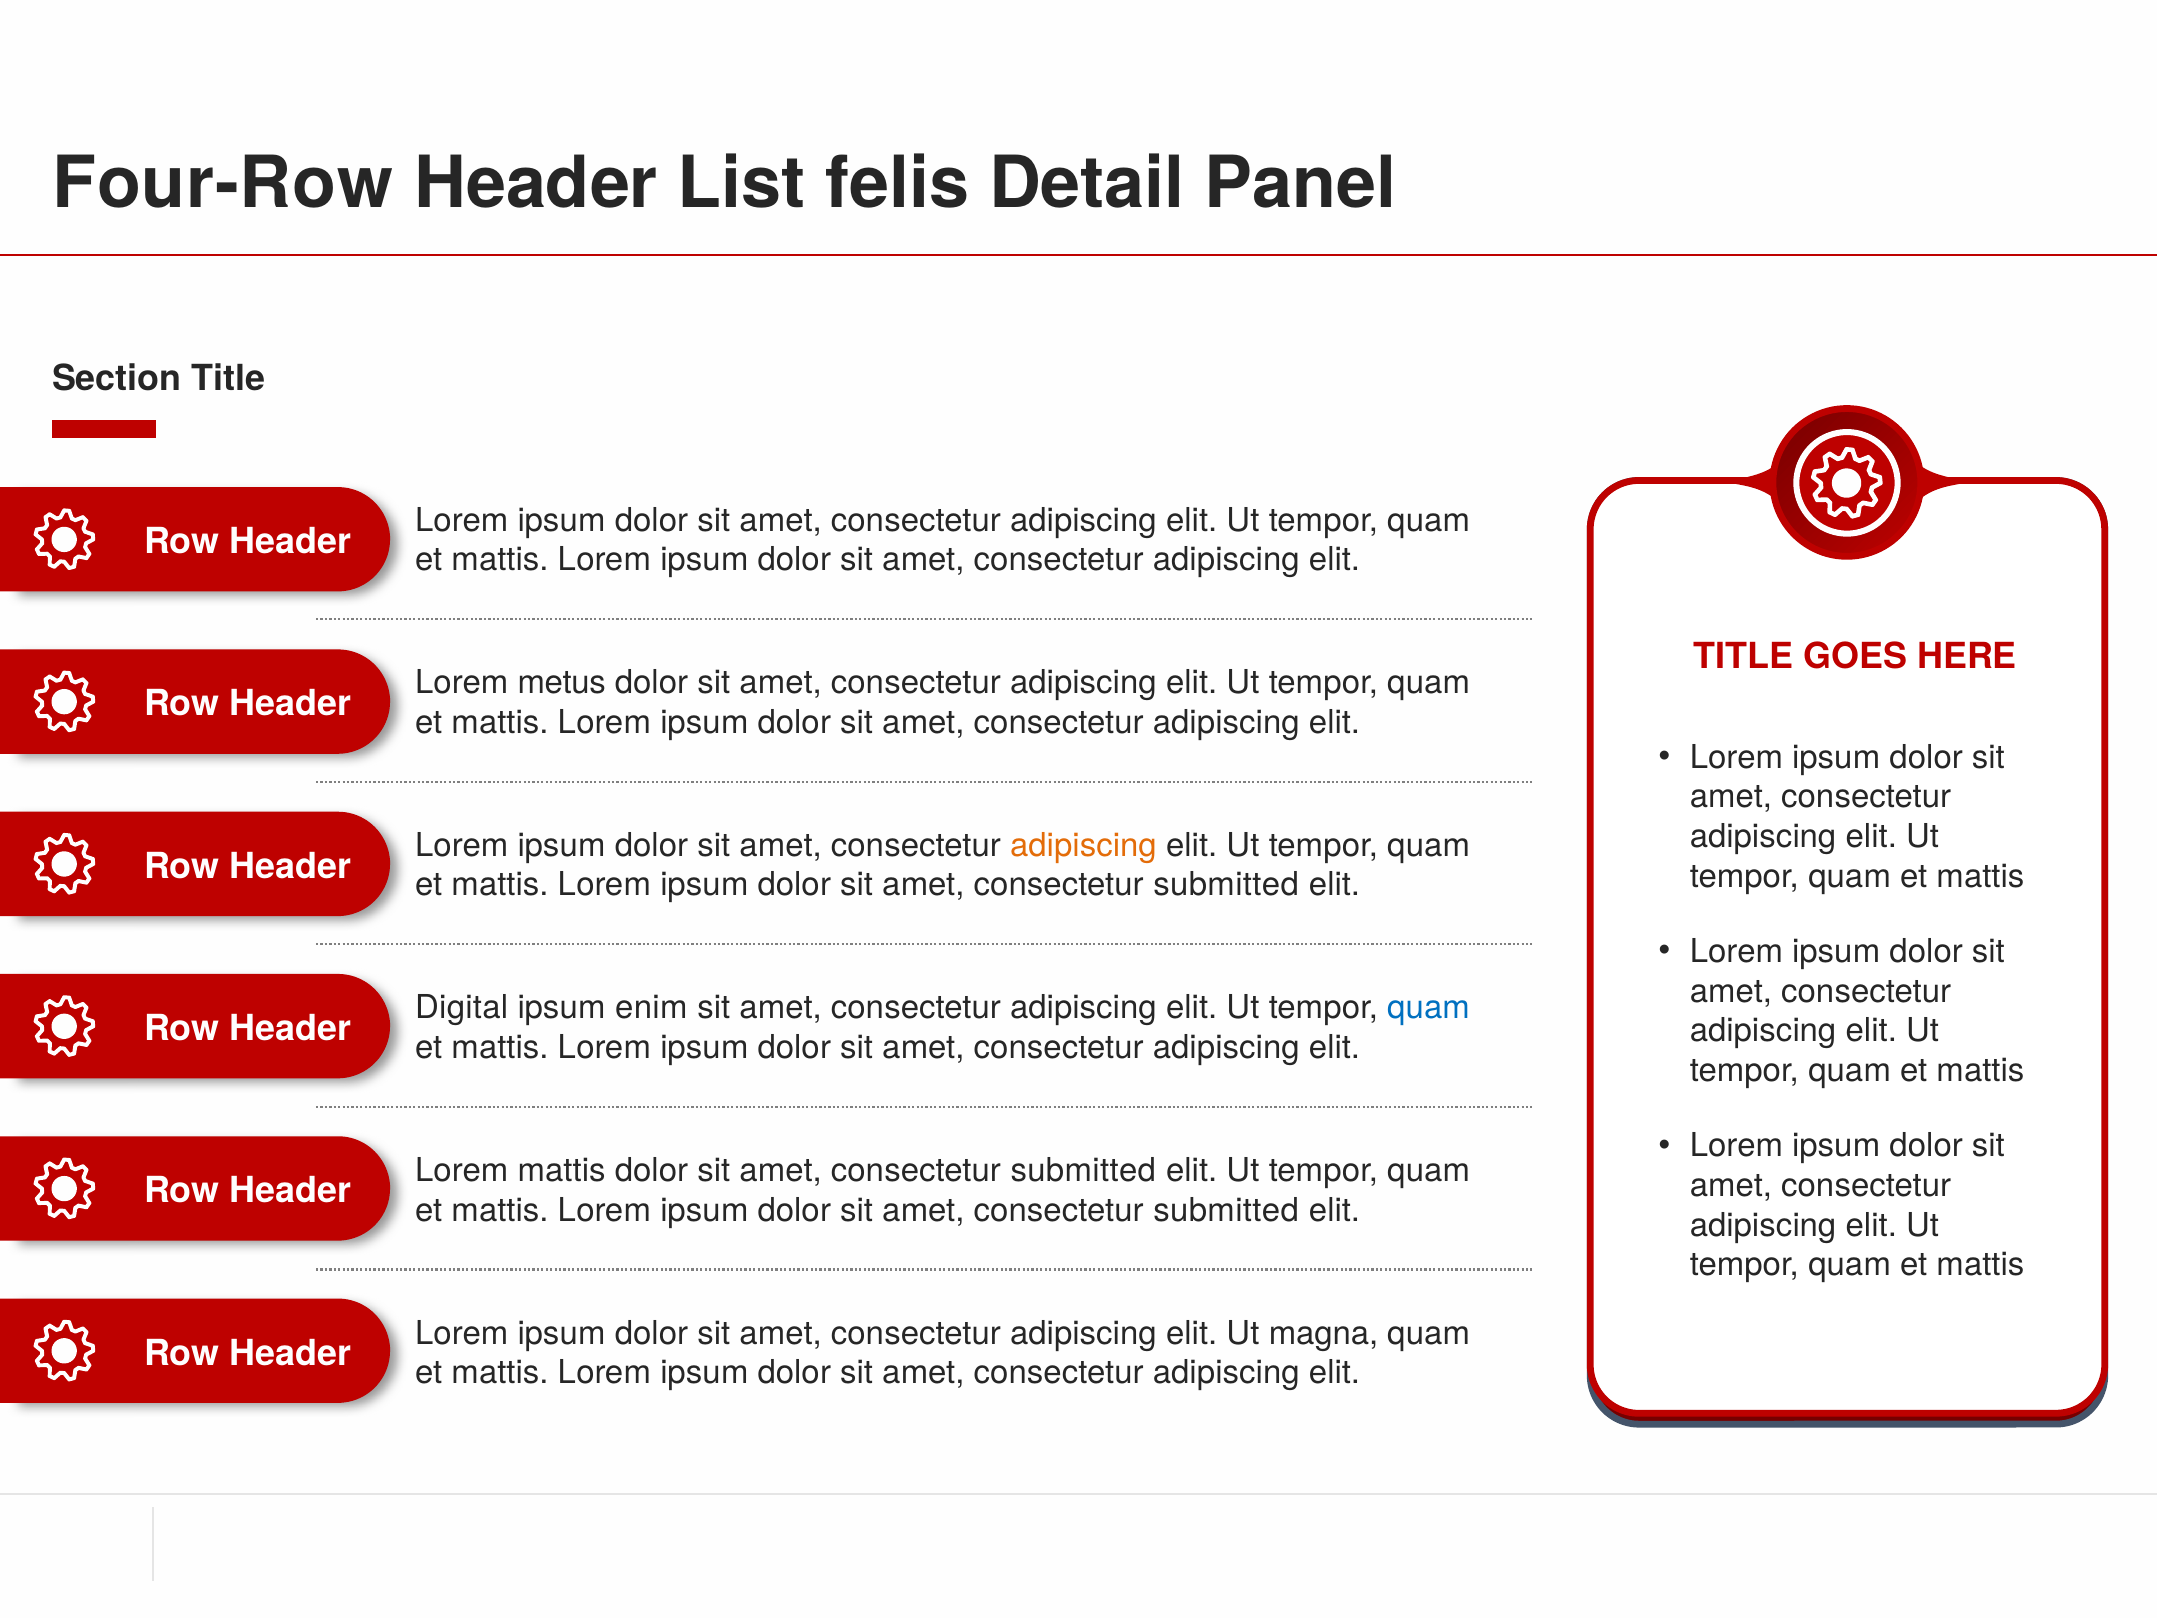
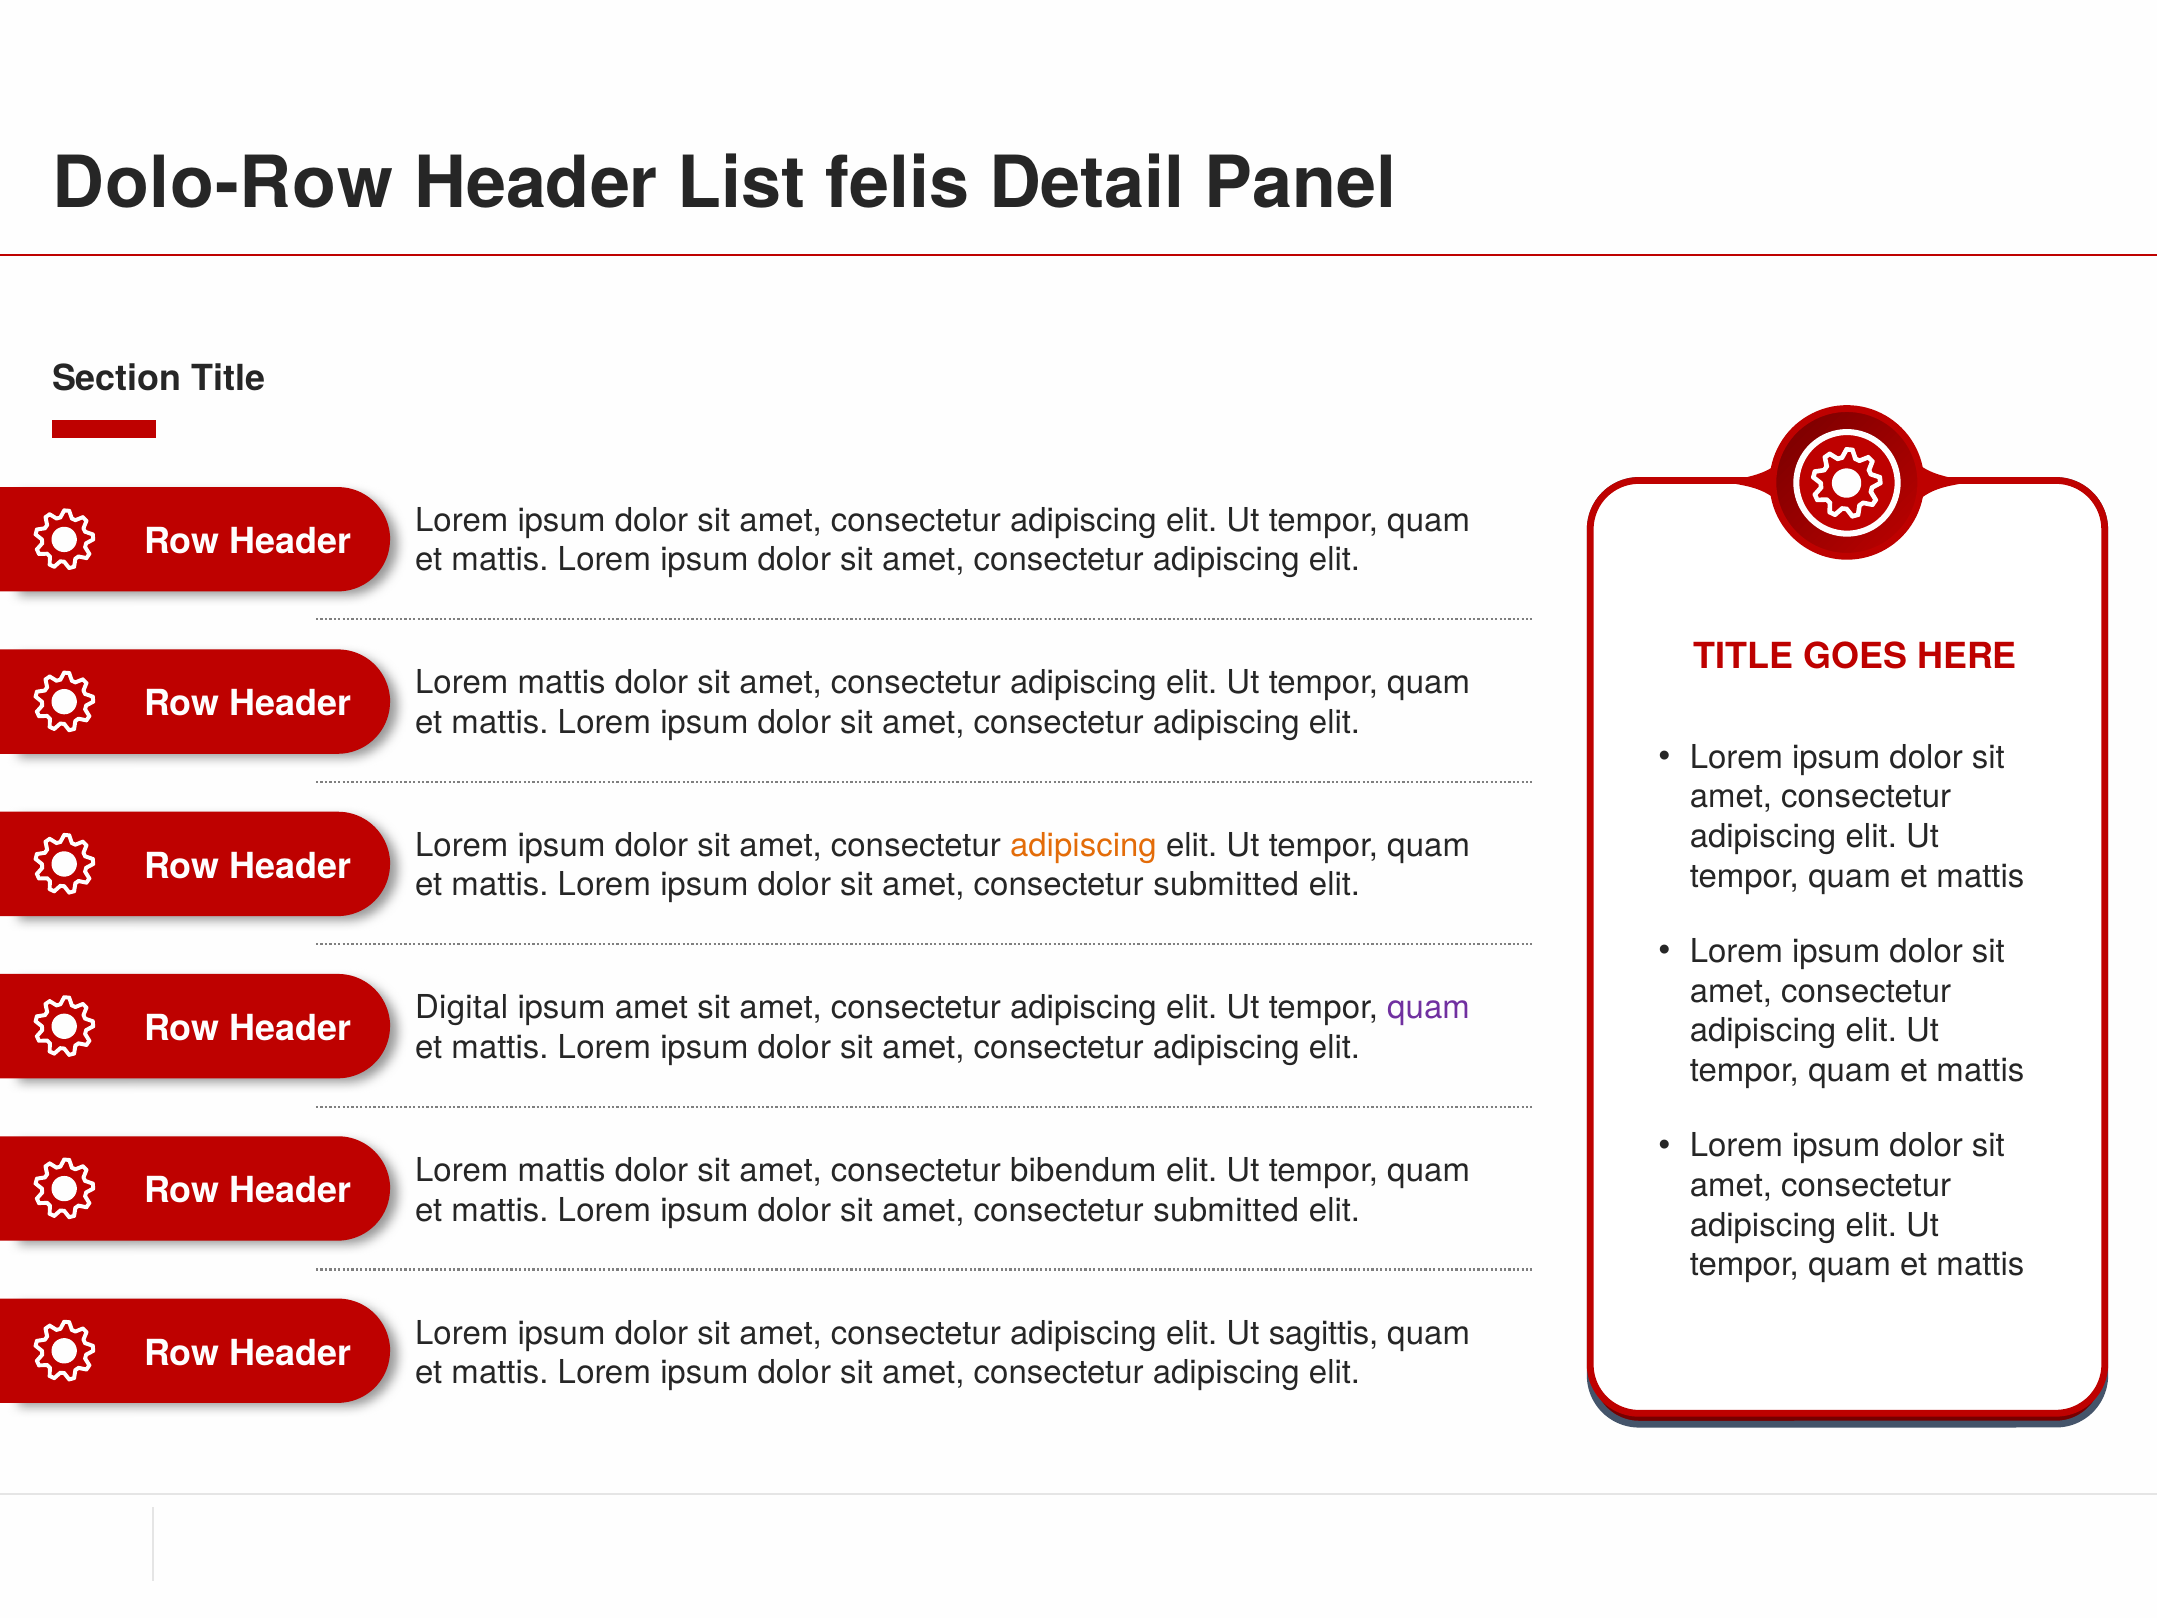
Four-Row: Four-Row -> Dolo-Row
metus at (562, 683): metus -> mattis
ipsum enim: enim -> amet
quam at (1429, 1008) colour: blue -> purple
submitted at (1083, 1170): submitted -> bibendum
magna: magna -> sagittis
